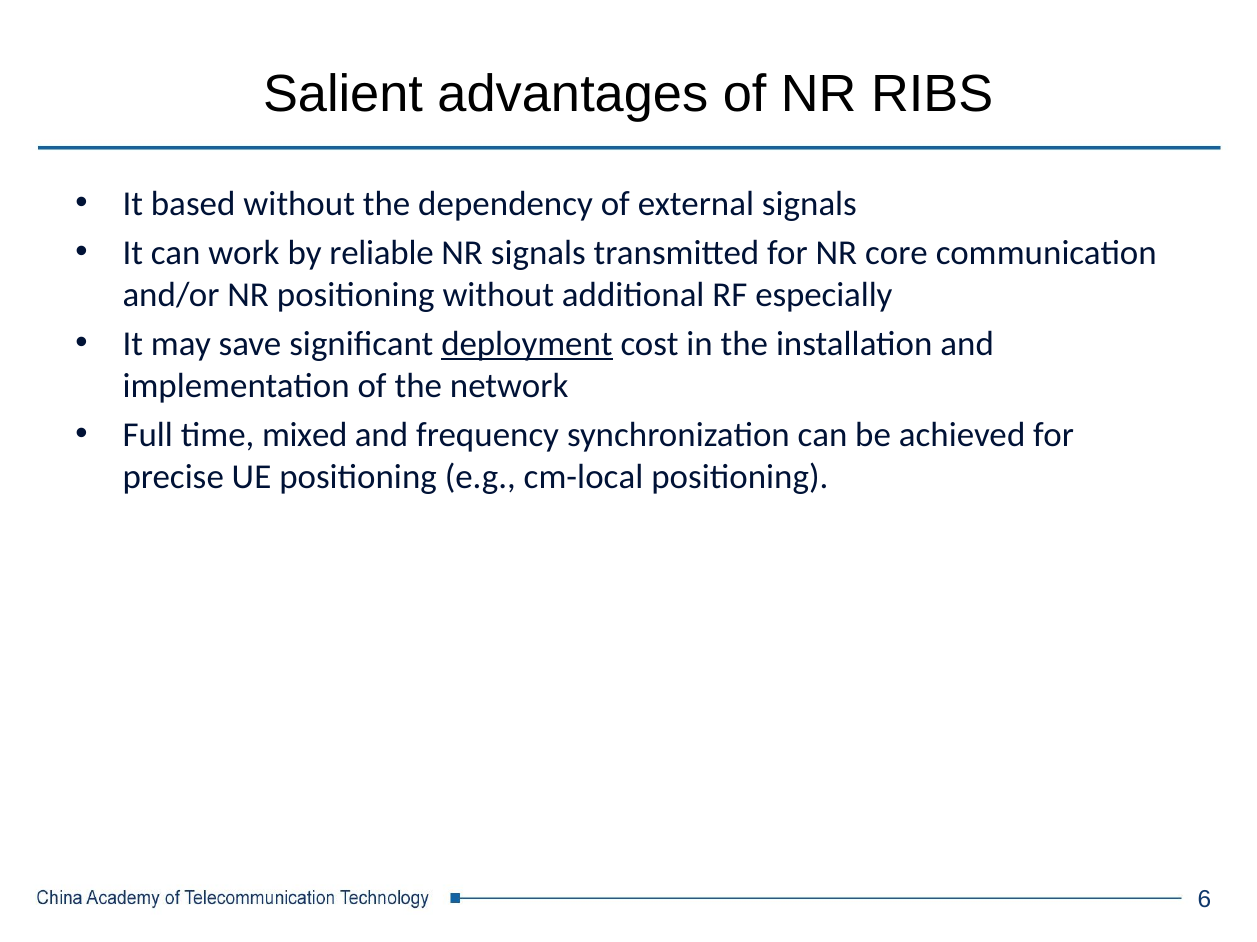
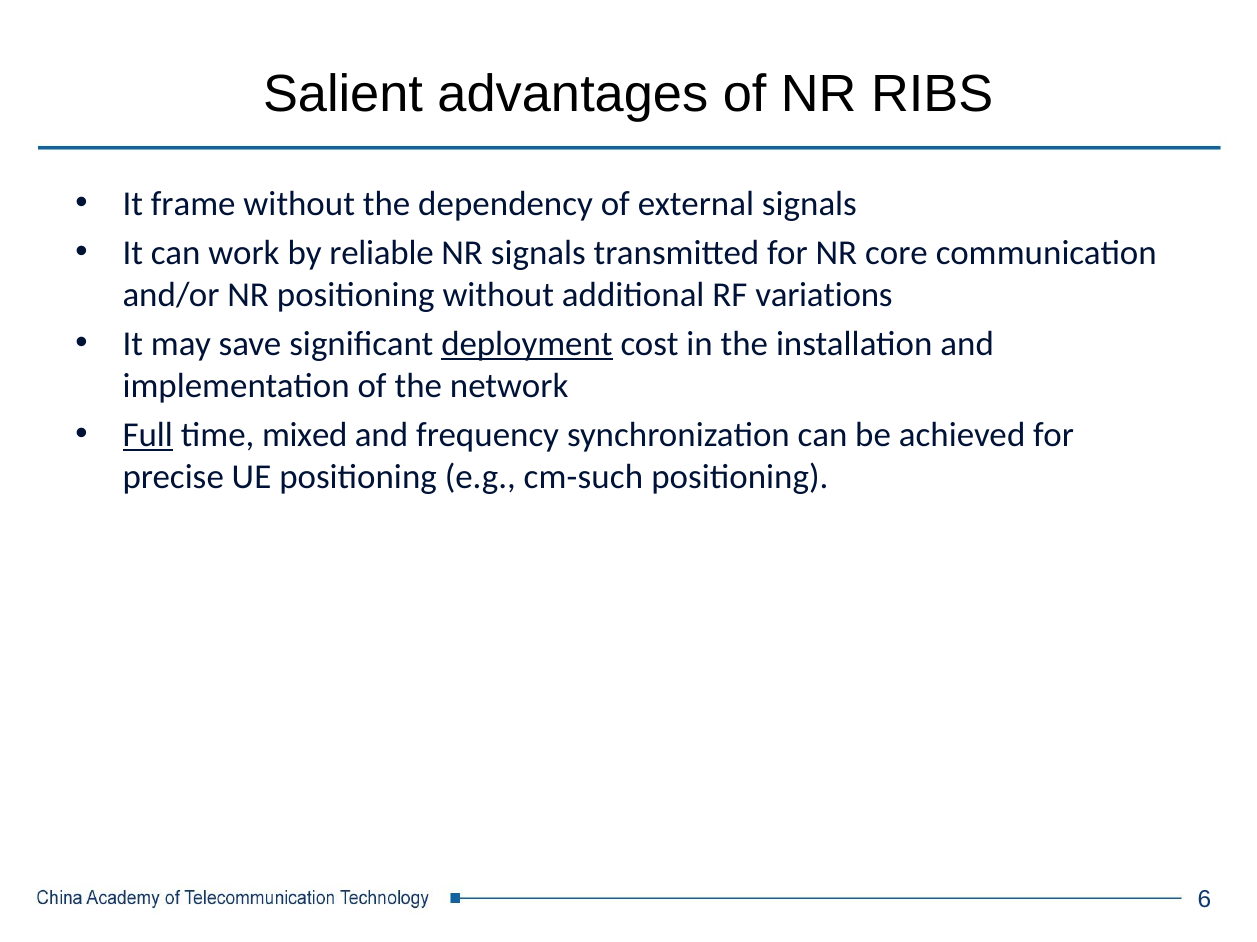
based: based -> frame
especially: especially -> variations
Full underline: none -> present
cm-local: cm-local -> cm-such
